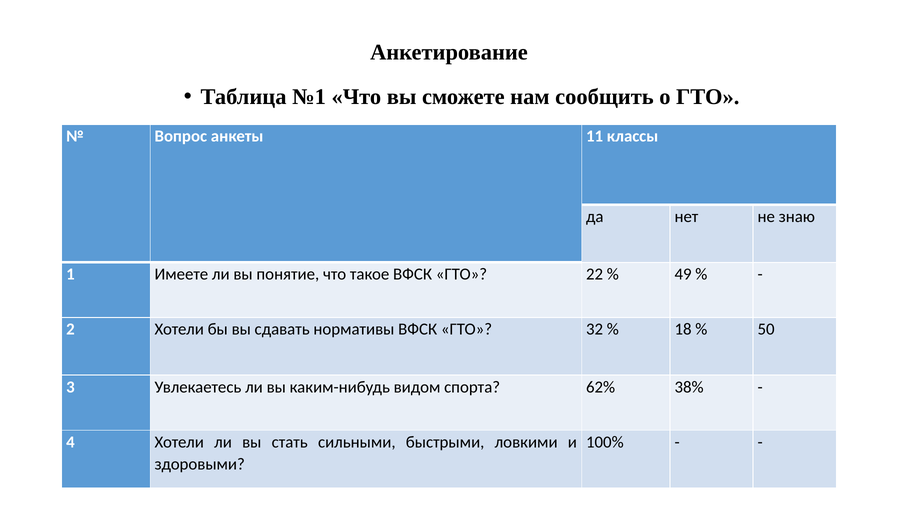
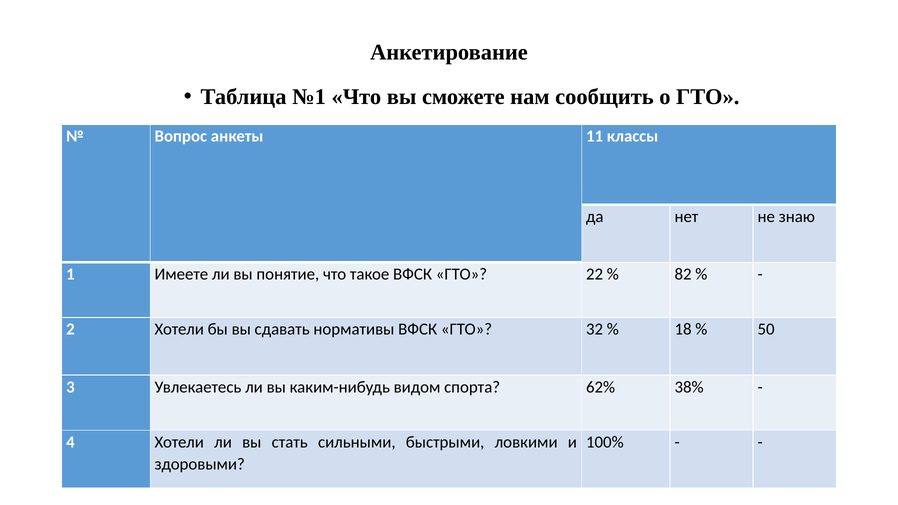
49: 49 -> 82
